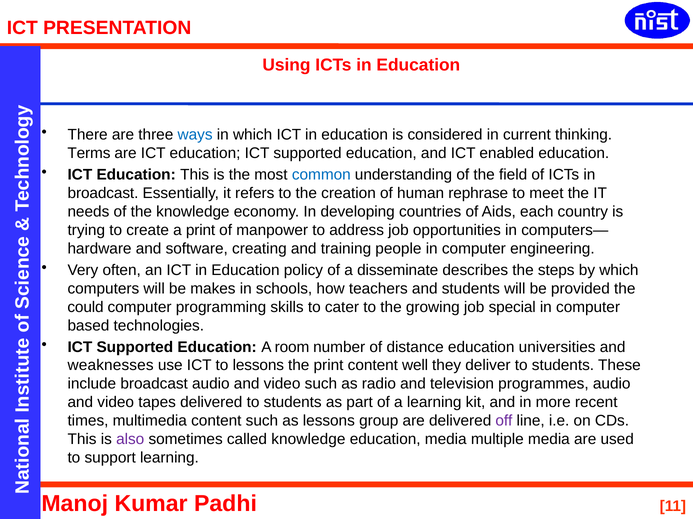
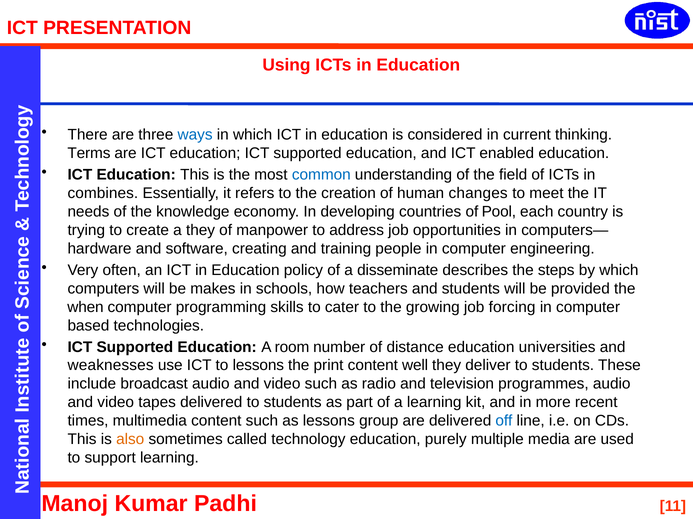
broadcast at (103, 194): broadcast -> combines
rephrase: rephrase -> changes
Aids: Aids -> Pool
a print: print -> they
could: could -> when
special: special -> forcing
off colour: purple -> blue
also colour: purple -> orange
called knowledge: knowledge -> technology
education media: media -> purely
